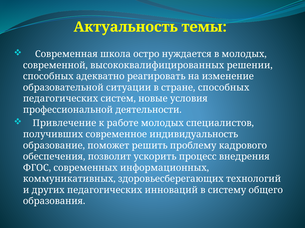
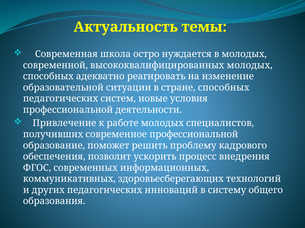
высококвалифицированных решении: решении -> молодых
современное индивидуальность: индивидуальность -> профессиональной
